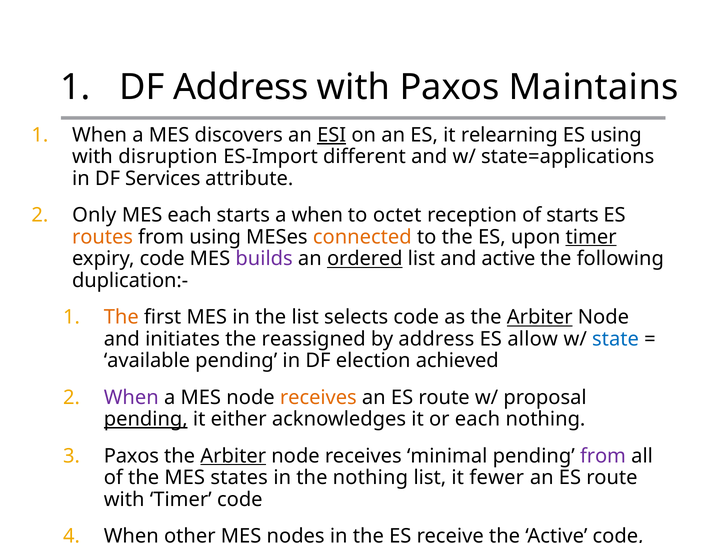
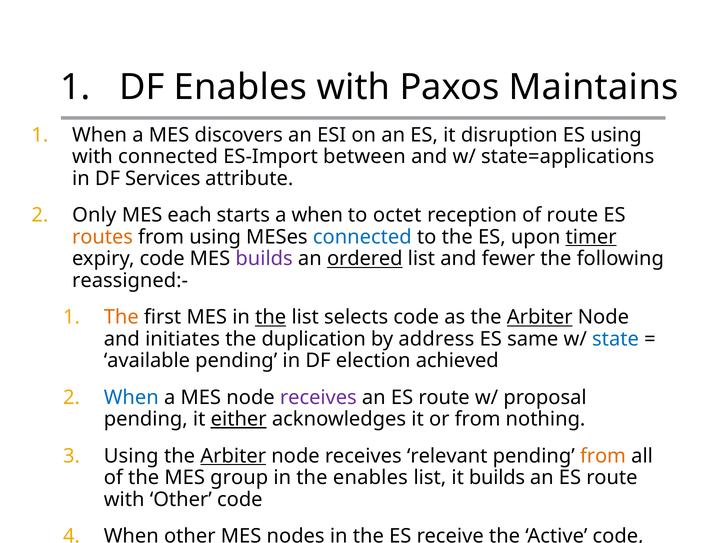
DF Address: Address -> Enables
ESI underline: present -> none
relearning: relearning -> disruption
with disruption: disruption -> connected
different: different -> between
of starts: starts -> route
connected at (362, 237) colour: orange -> blue
and active: active -> fewer
duplication:-: duplication:- -> reassigned:-
the at (271, 317) underline: none -> present
reassigned: reassigned -> duplication
allow: allow -> same
When at (131, 397) colour: purple -> blue
receives at (318, 397) colour: orange -> purple
pending at (146, 419) underline: present -> none
either underline: none -> present
or each: each -> from
Paxos at (131, 456): Paxos -> Using
minimal: minimal -> relevant
from at (603, 456) colour: purple -> orange
states: states -> group
the nothing: nothing -> enables
it fewer: fewer -> builds
with Timer: Timer -> Other
